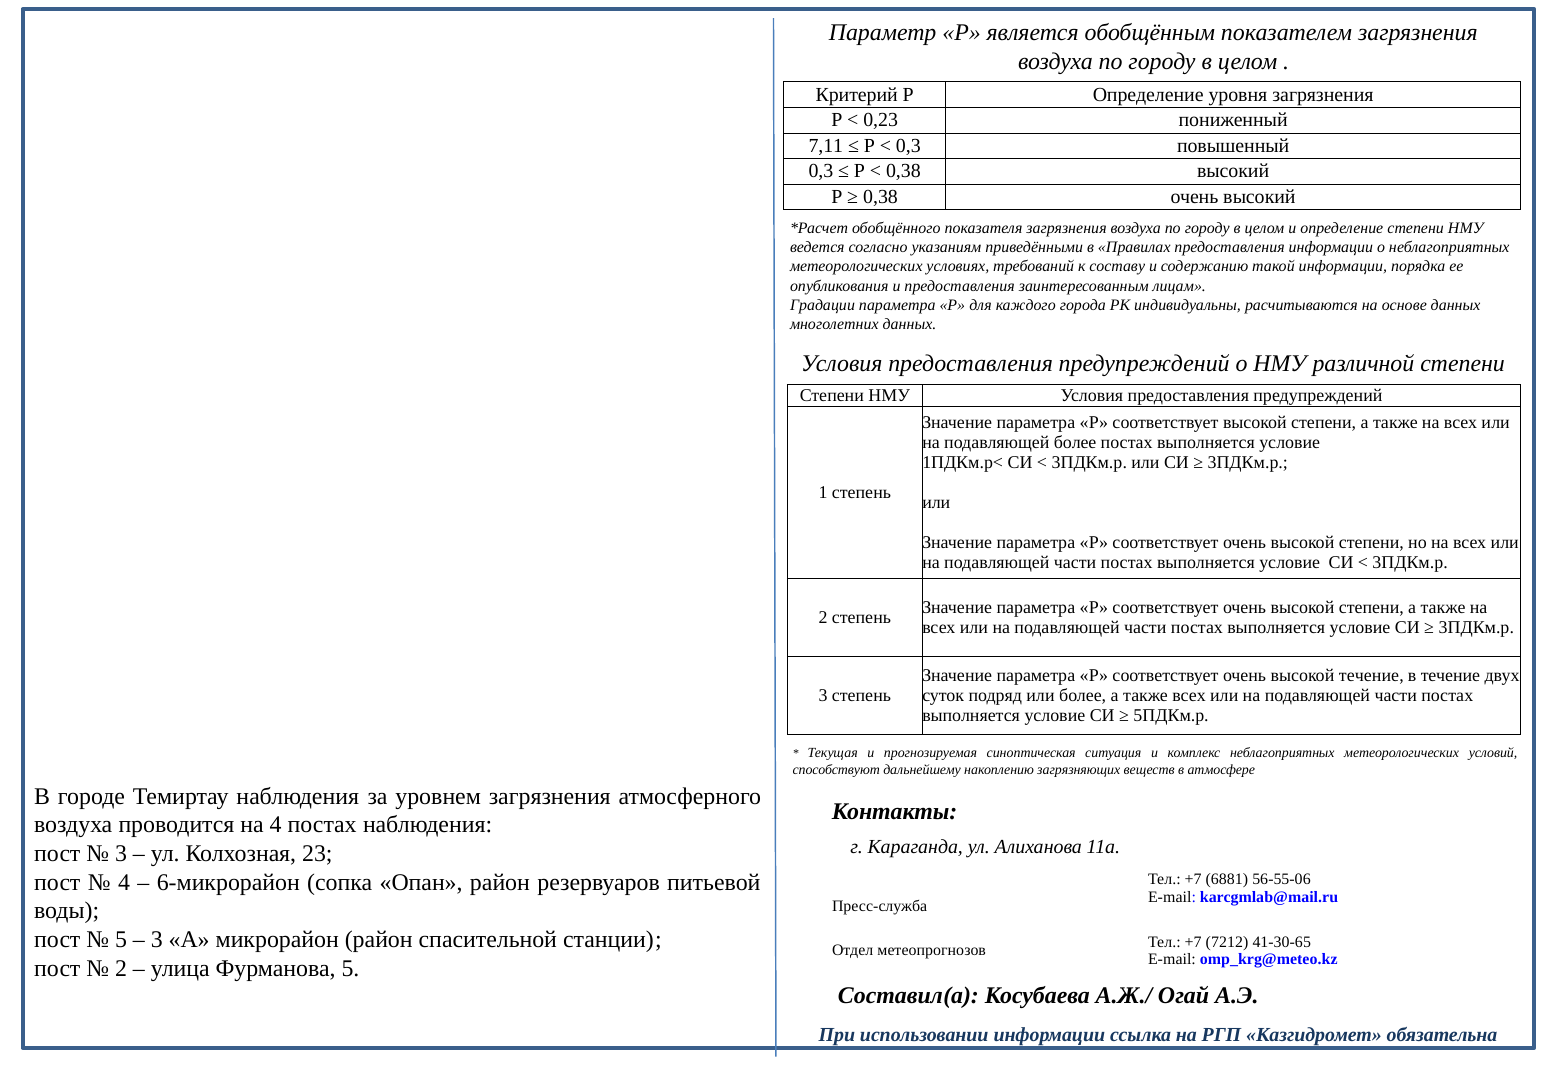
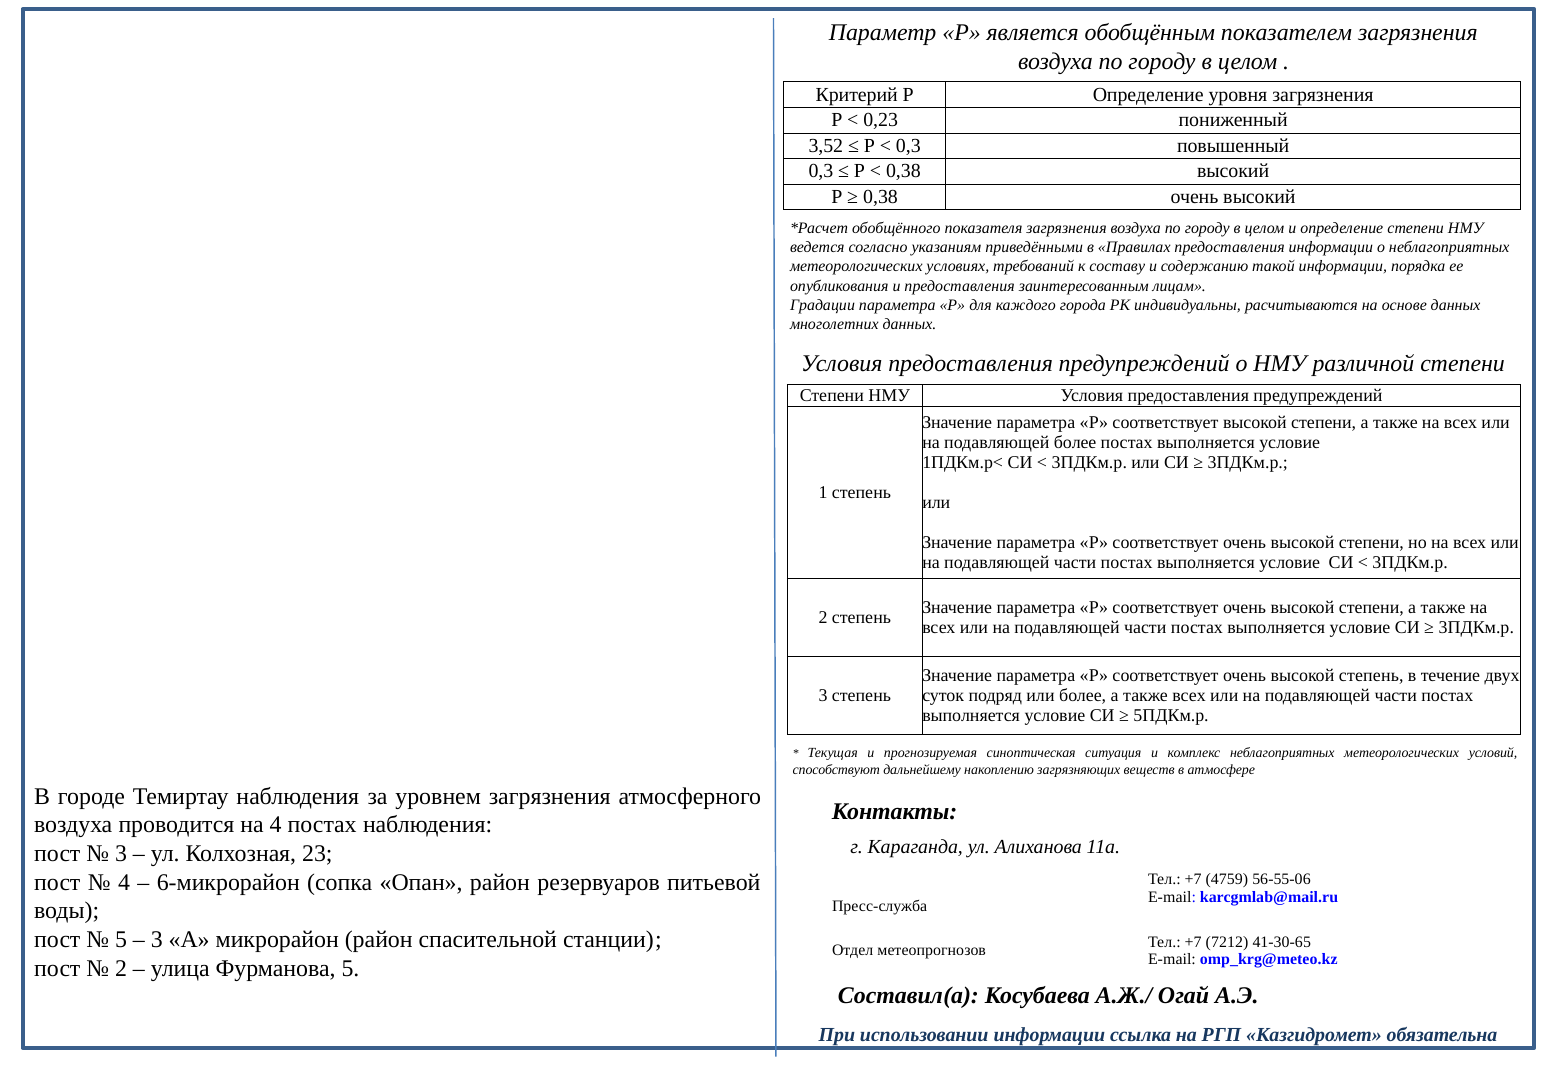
7,11: 7,11 -> 3,52
высокой течение: течение -> степень
6881: 6881 -> 4759
